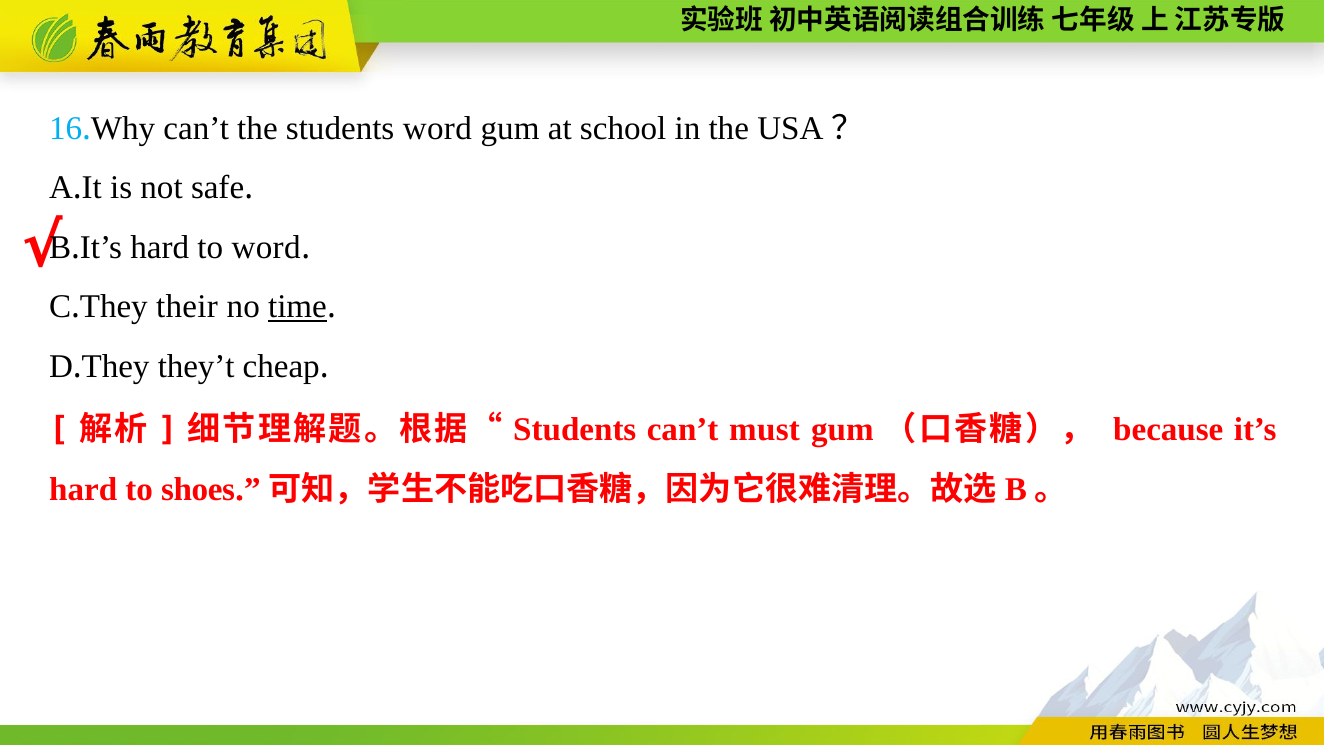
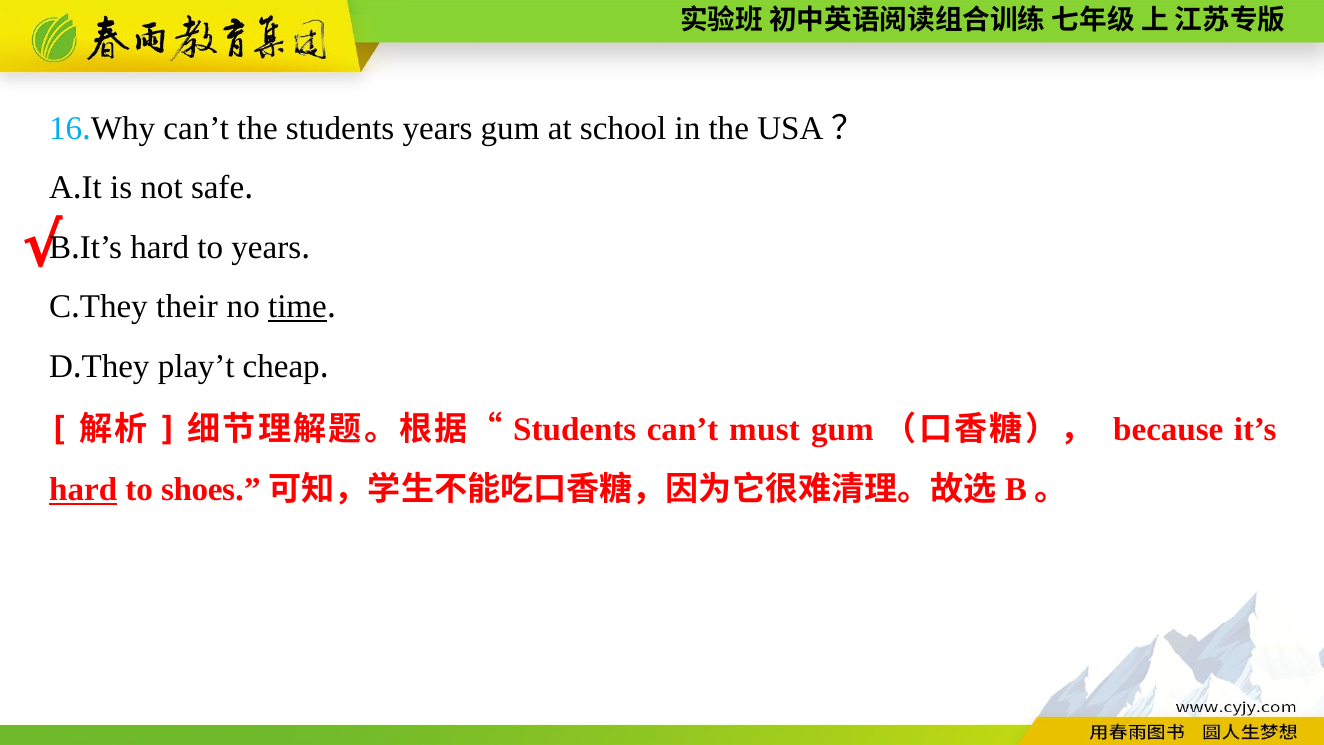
students word: word -> years
to word: word -> years
they’t: they’t -> play’t
hard at (83, 489) underline: none -> present
